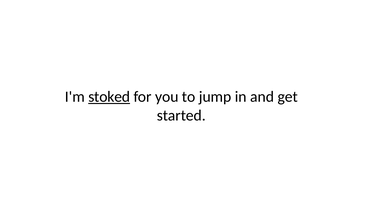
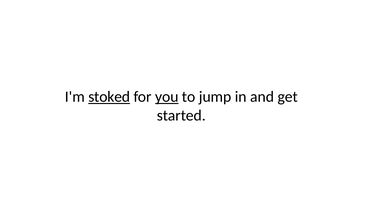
you underline: none -> present
